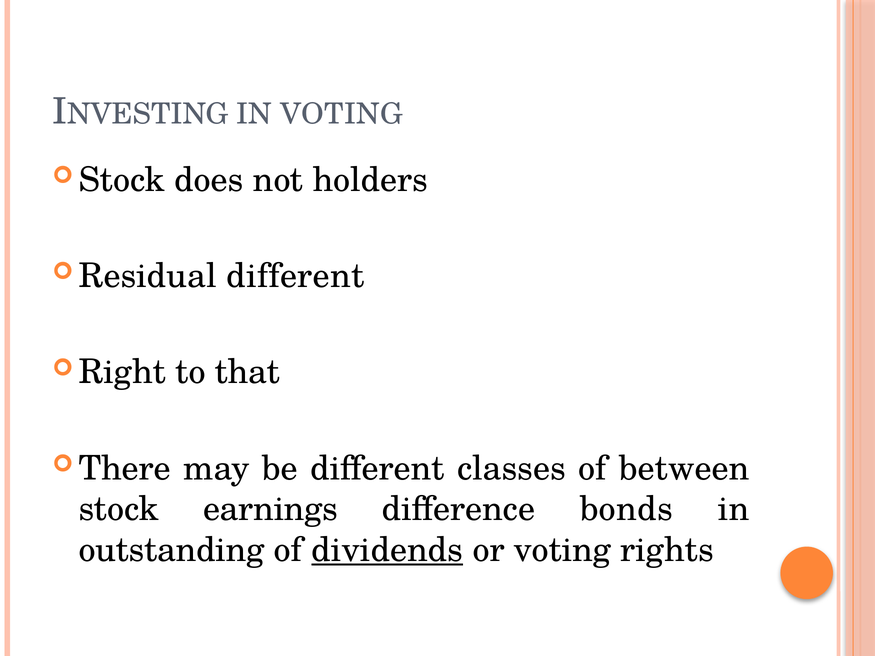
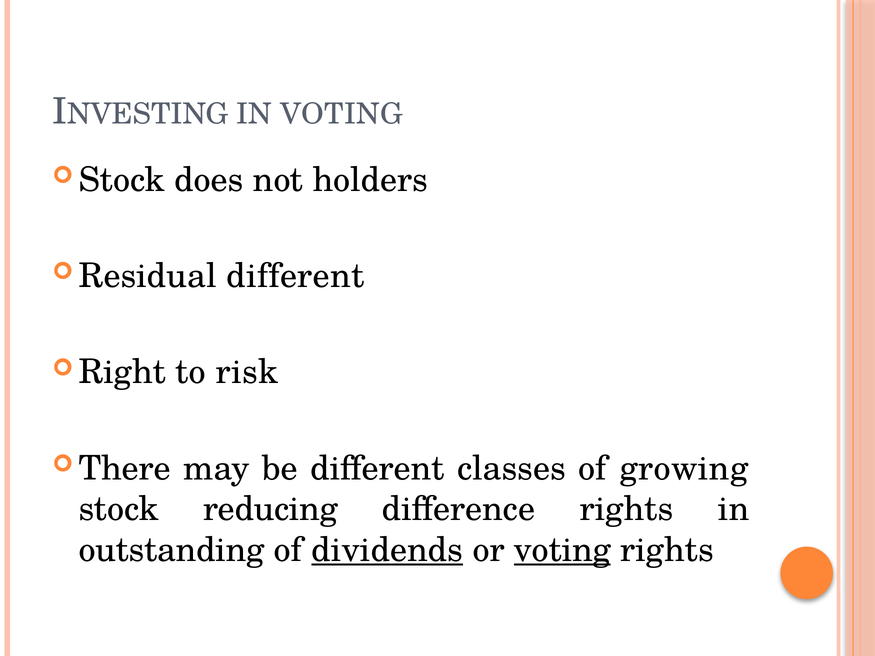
that: that -> risk
between: between -> growing
earnings: earnings -> reducing
difference bonds: bonds -> rights
voting at (562, 550) underline: none -> present
